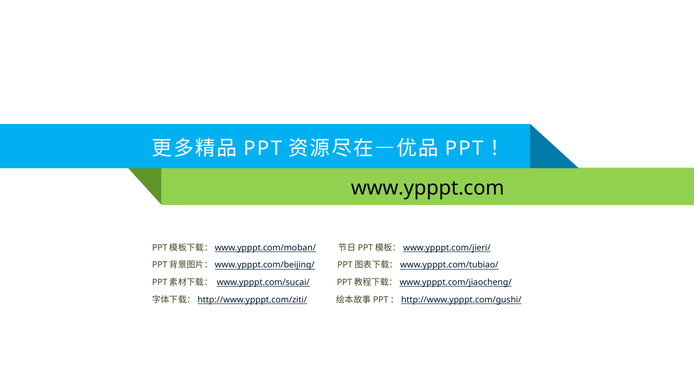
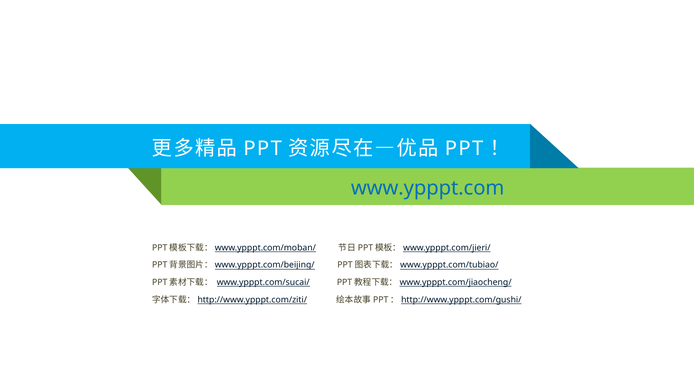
www.ypppt.com colour: black -> blue
